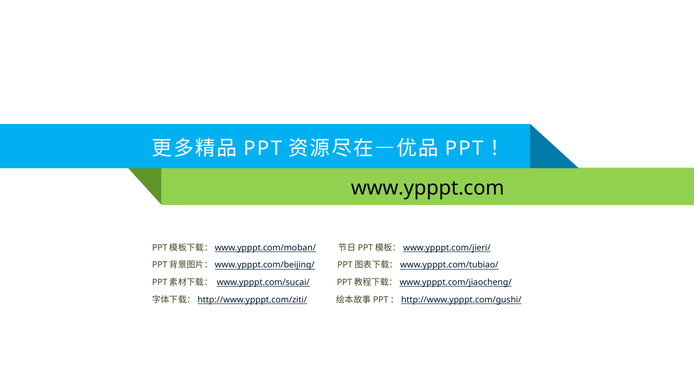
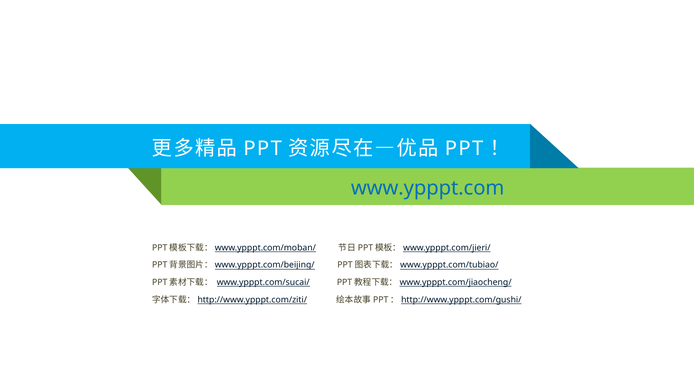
www.ypppt.com colour: black -> blue
